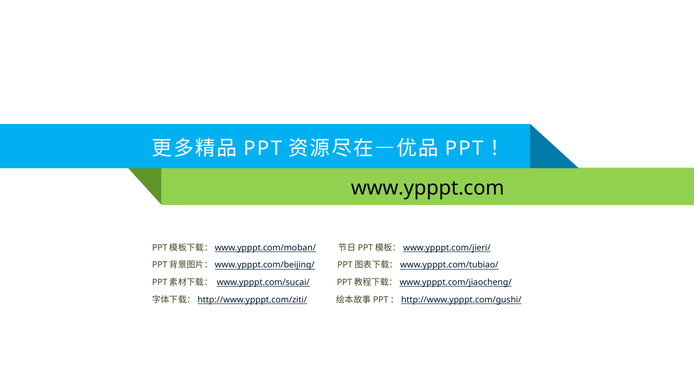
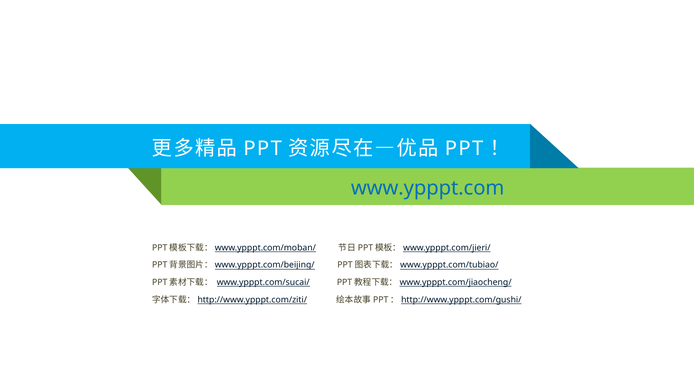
www.ypppt.com colour: black -> blue
